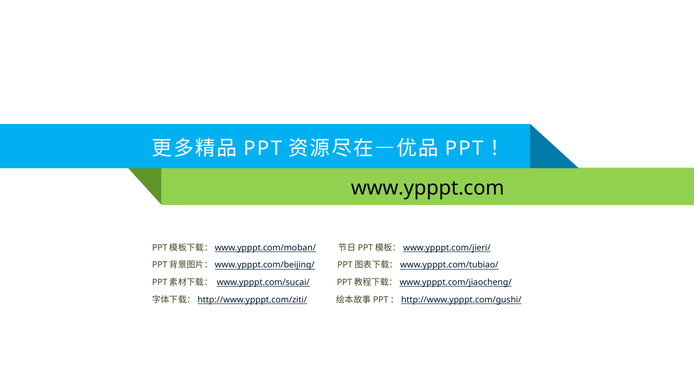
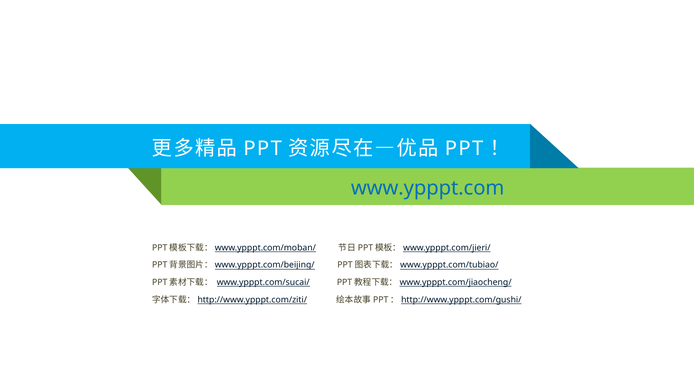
www.ypppt.com colour: black -> blue
